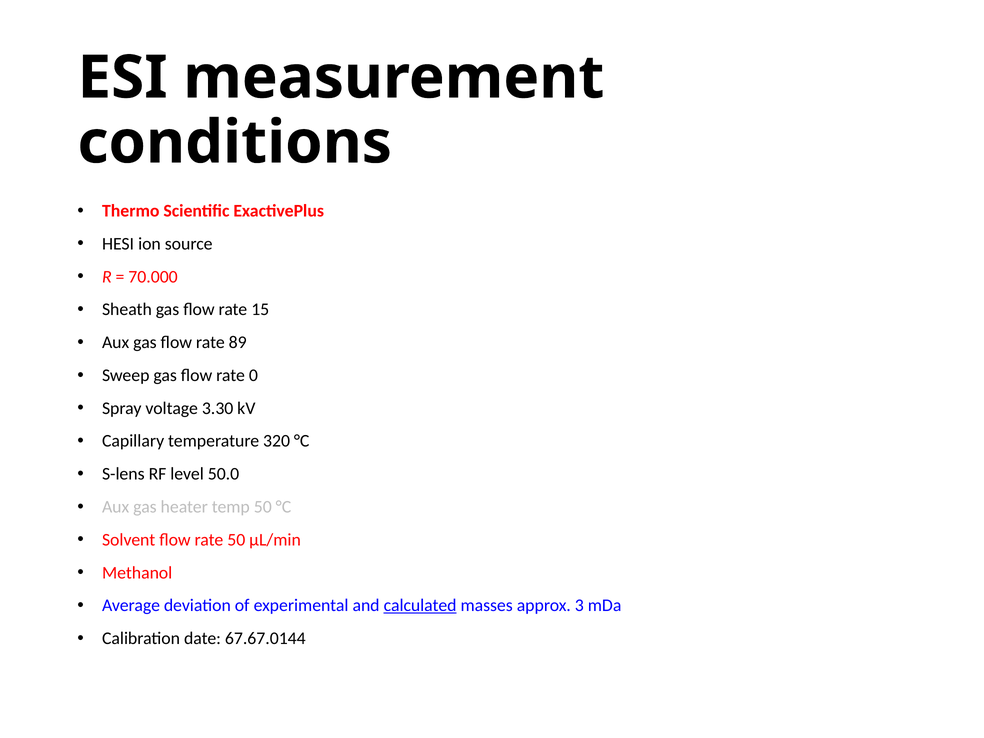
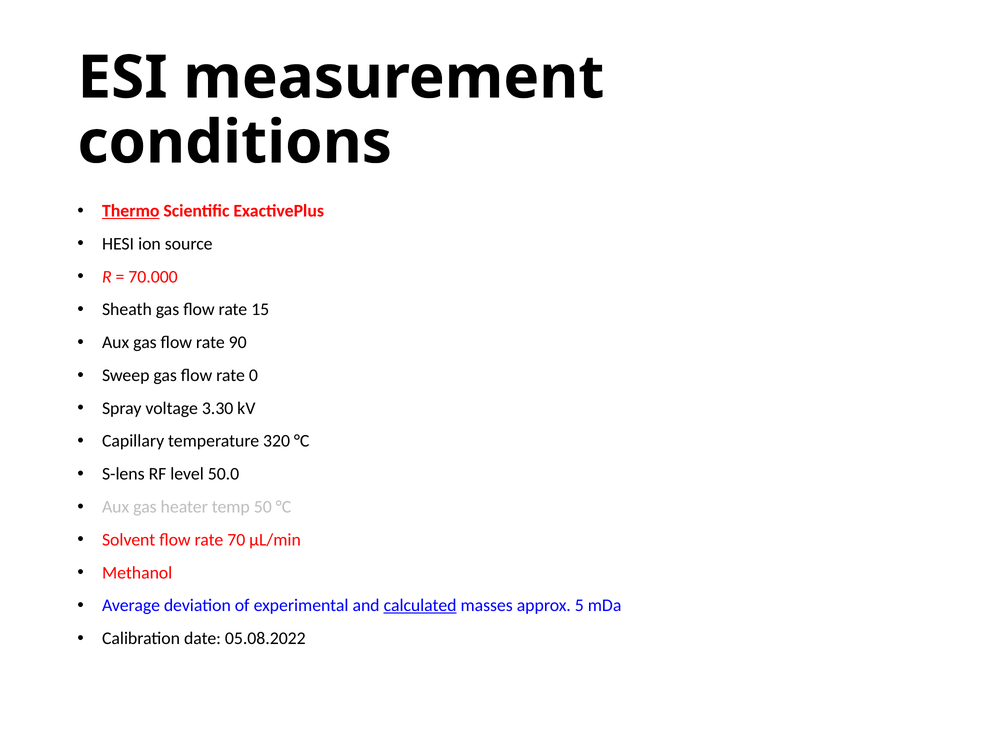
Thermo underline: none -> present
89: 89 -> 90
rate 50: 50 -> 70
3: 3 -> 5
67.67.0144: 67.67.0144 -> 05.08.2022
